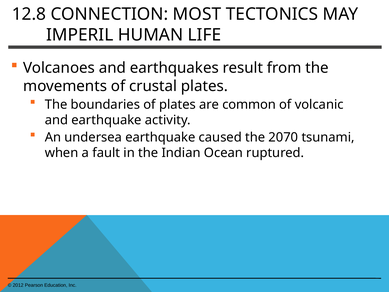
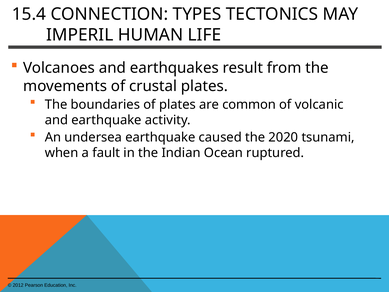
12.8: 12.8 -> 15.4
MOST: MOST -> TYPES
2070: 2070 -> 2020
